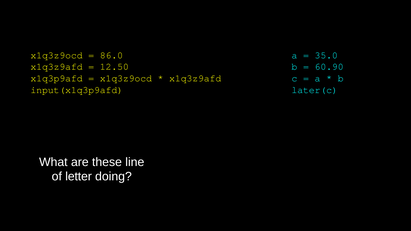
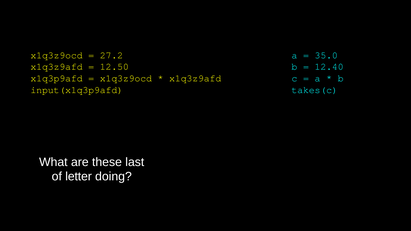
86.0: 86.0 -> 27.2
60.90: 60.90 -> 12.40
later(c: later(c -> takes(c
line: line -> last
